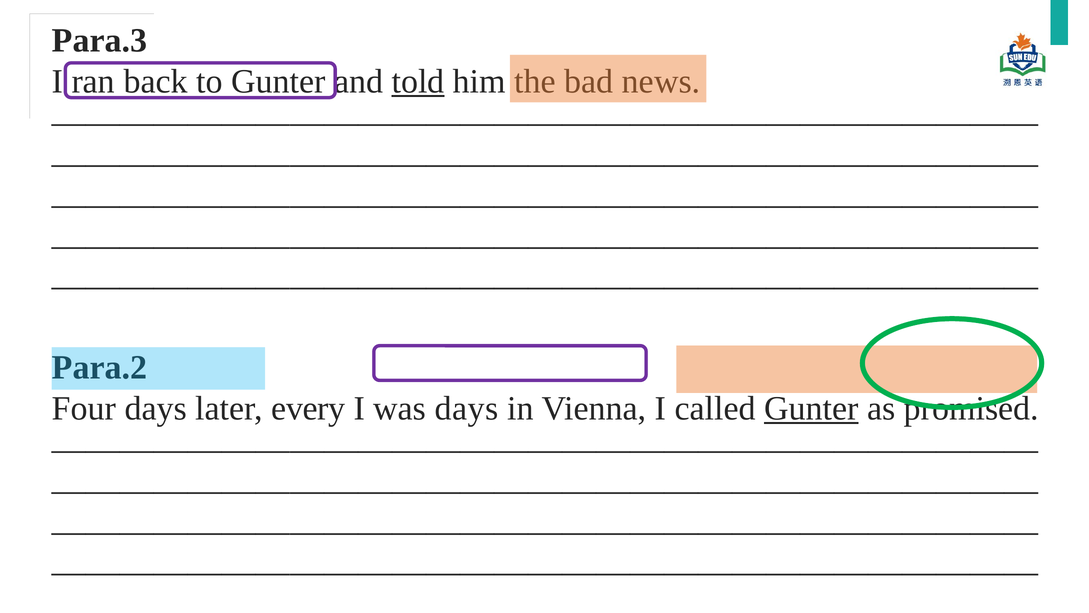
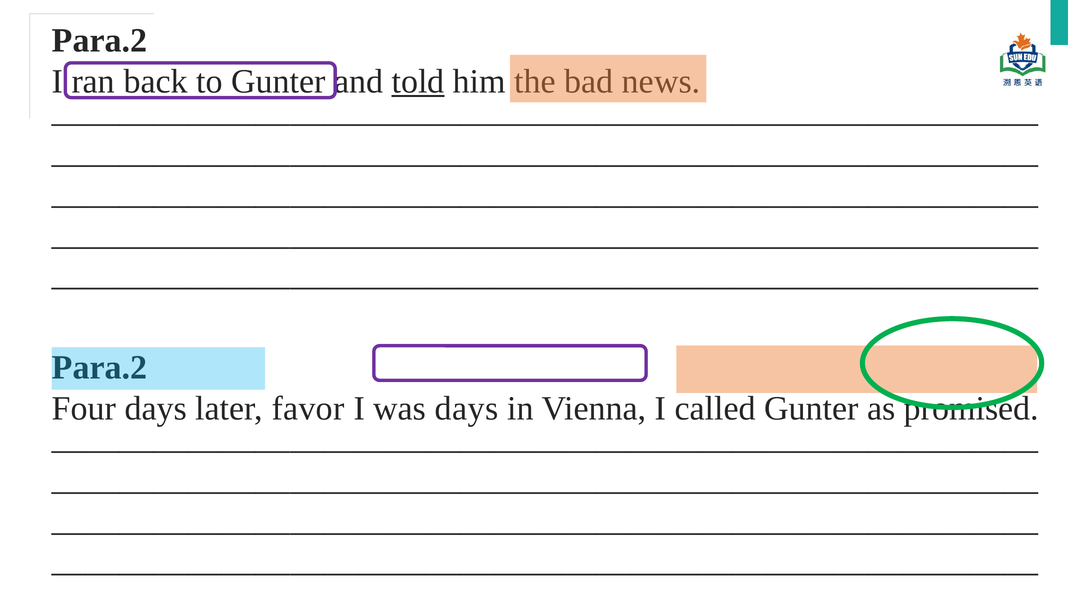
Para.3 at (100, 40): Para.3 -> Para.2
every: every -> favor
Gunter at (811, 408) underline: present -> none
